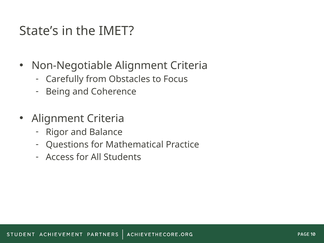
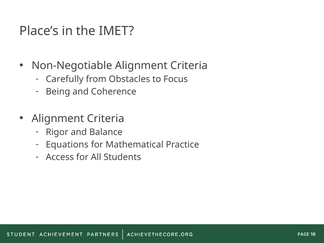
State’s: State’s -> Place’s
Questions: Questions -> Equations
